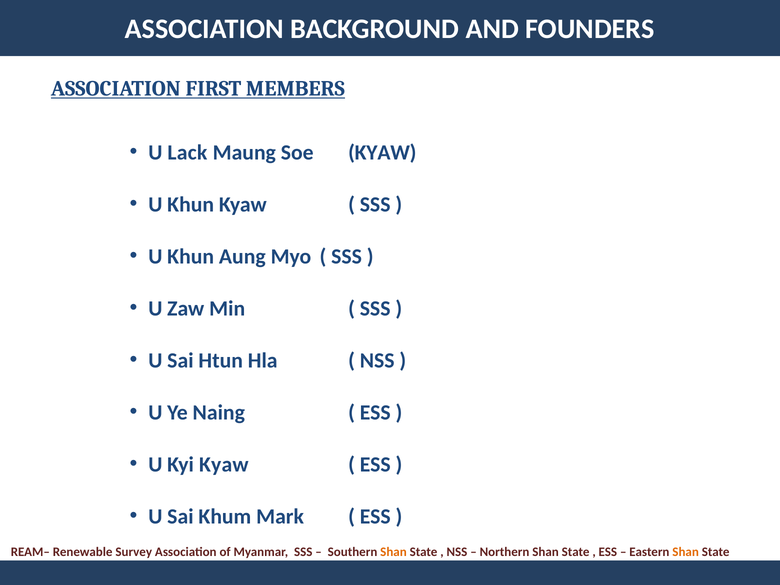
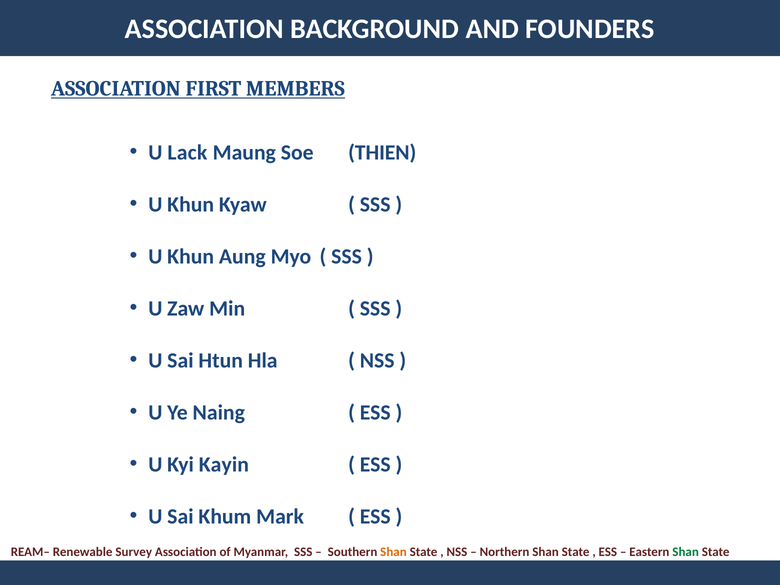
Soe KYAW: KYAW -> THIEN
Kyi Kyaw: Kyaw -> Kayin
Shan at (686, 552) colour: orange -> green
